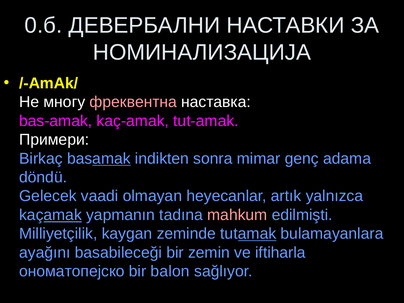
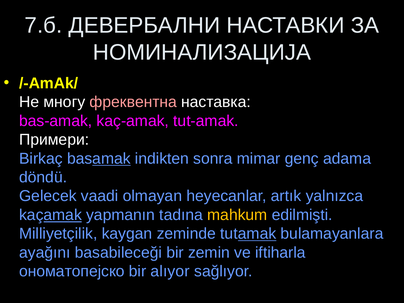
0.б: 0.б -> 7.б
mahkum colour: pink -> yellow
balon: balon -> alıyor
